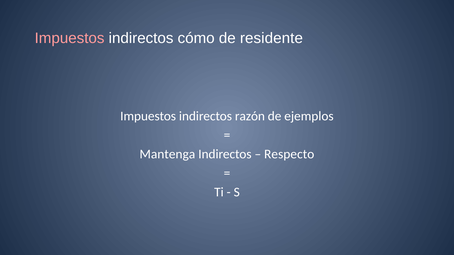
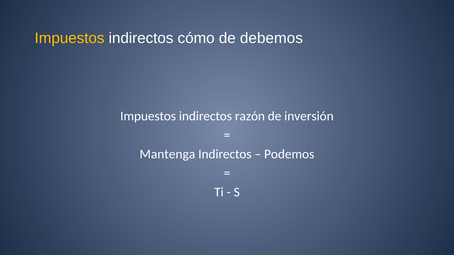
Impuestos at (70, 38) colour: pink -> yellow
residente: residente -> debemos
ejemplos: ejemplos -> inversión
Respecto: Respecto -> Podemos
